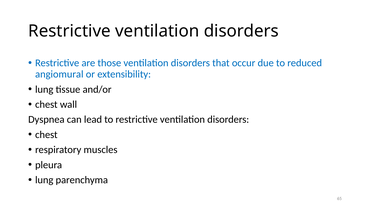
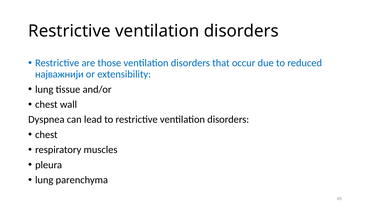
angiomural: angiomural -> најважнији
